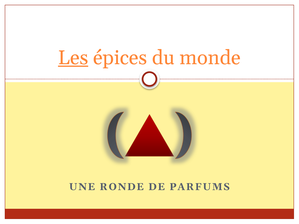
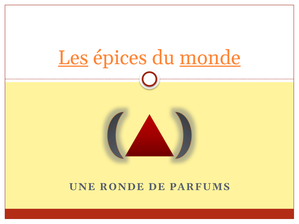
monde underline: none -> present
